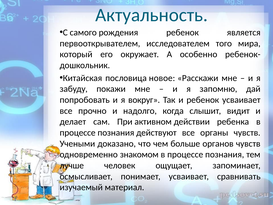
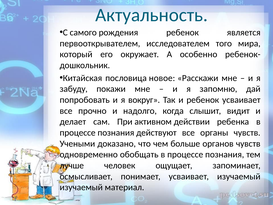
знакомом: знакомом -> обобщать
усваивает сравнивать: сравнивать -> изучаемый
